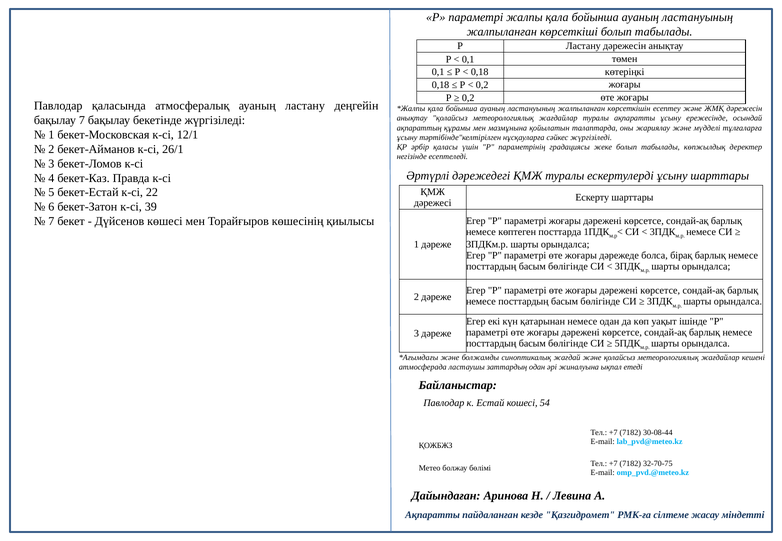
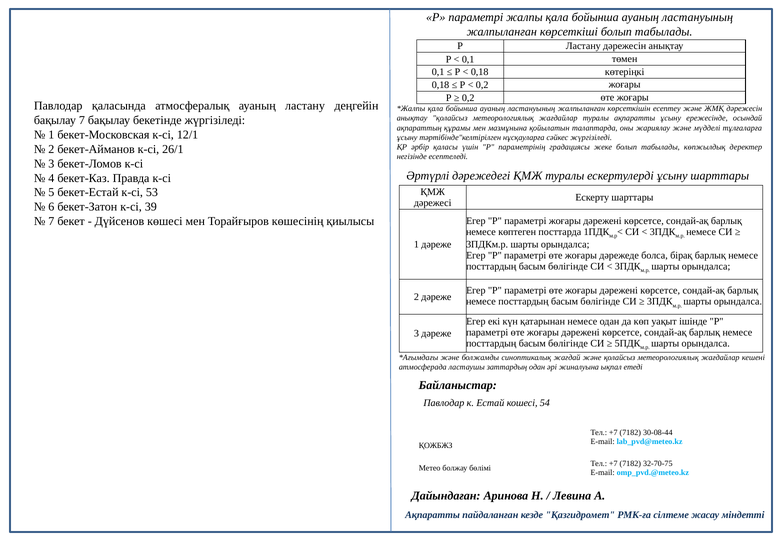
22: 22 -> 53
